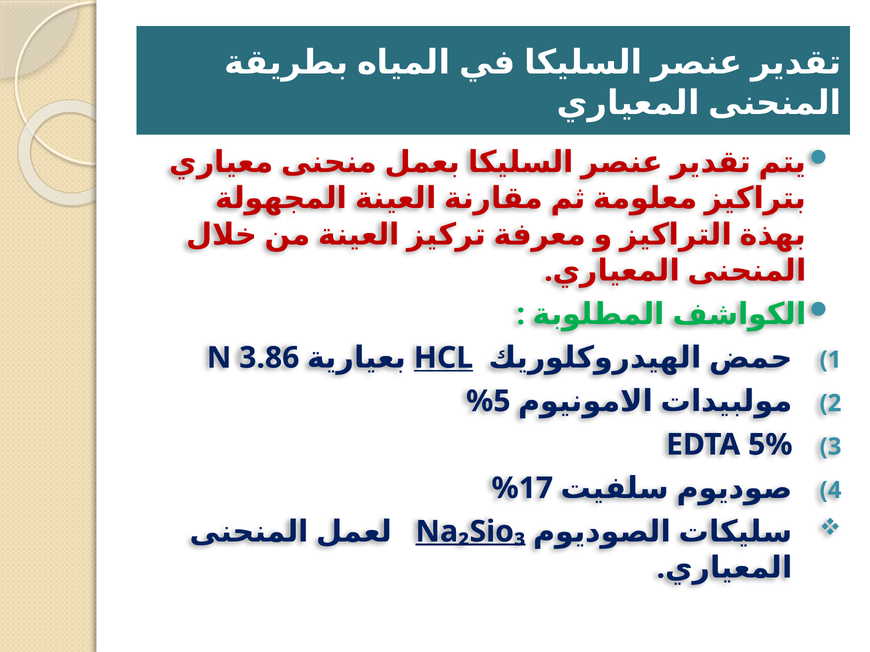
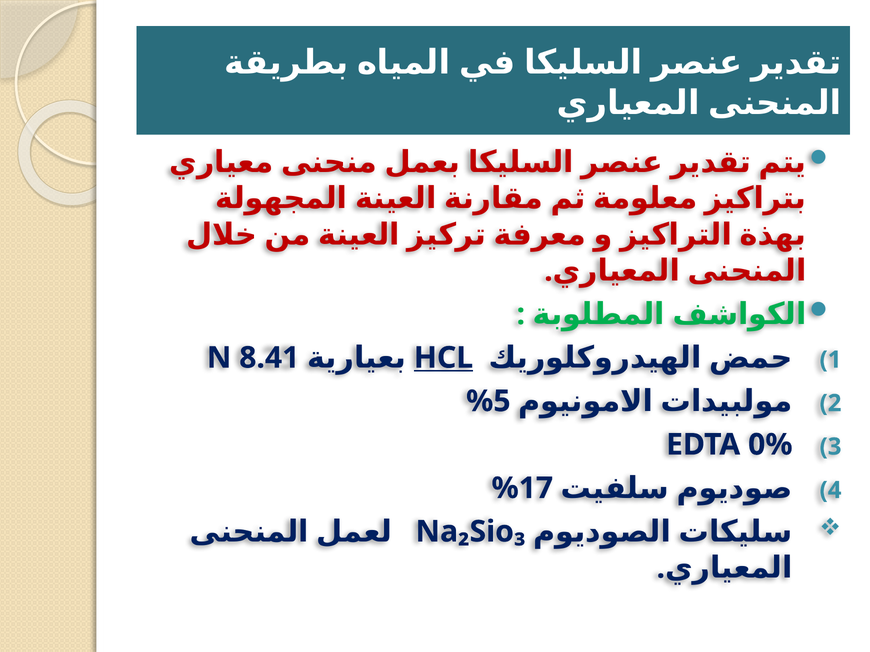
3.86: 3.86 -> 8.41
5%: 5% -> 0%
Na₂Sio₃ underline: present -> none
